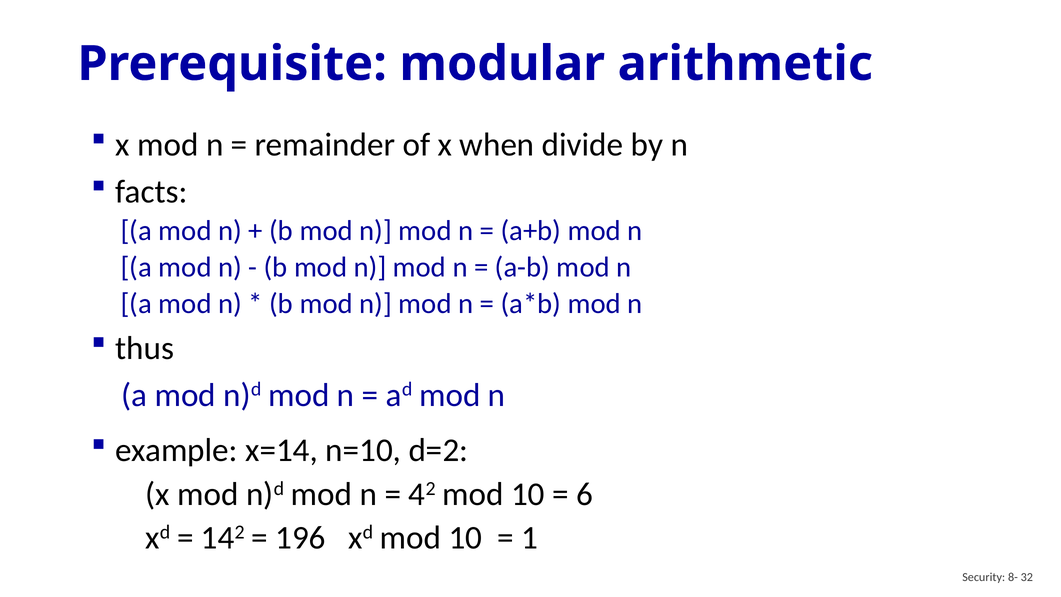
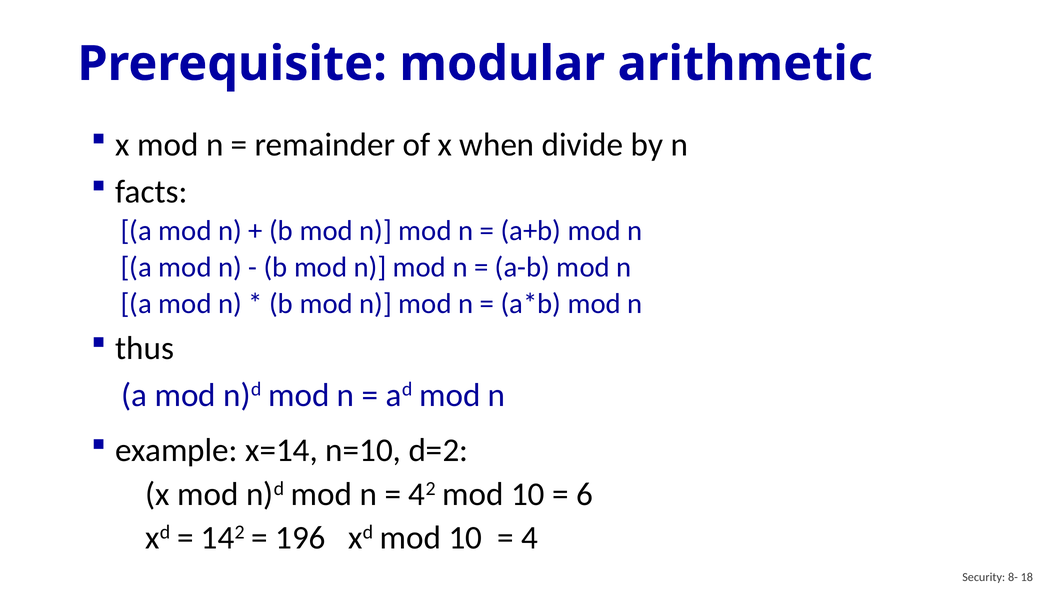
1: 1 -> 4
32: 32 -> 18
